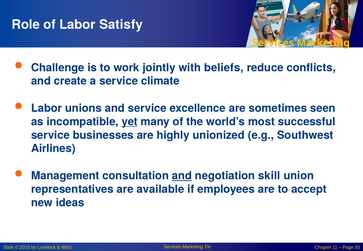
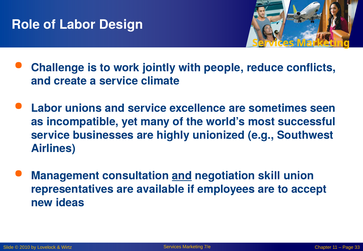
Satisfy: Satisfy -> Design
beliefs: beliefs -> people
yet underline: present -> none
